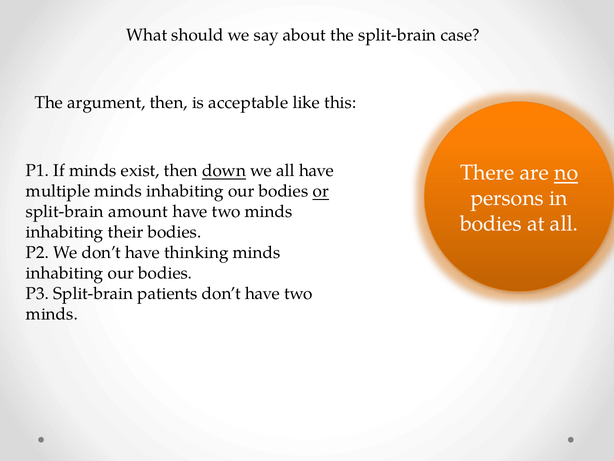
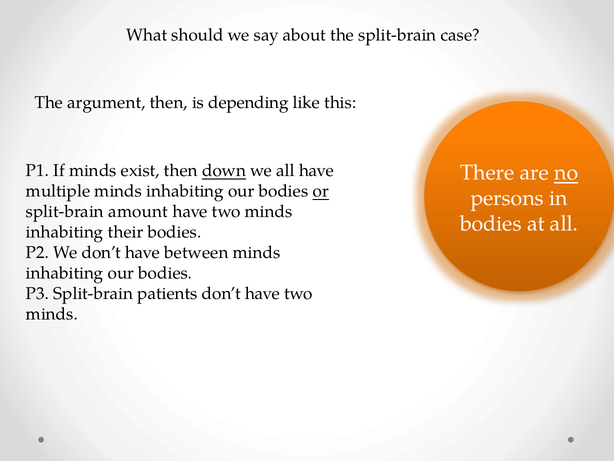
acceptable: acceptable -> depending
thinking: thinking -> between
